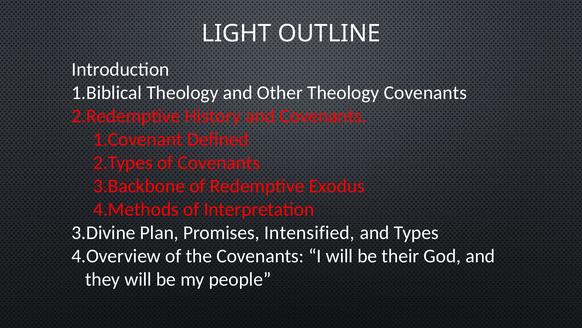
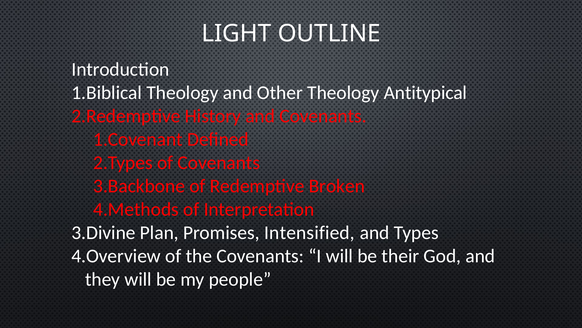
Theology Covenants: Covenants -> Antitypical
Exodus: Exodus -> Broken
